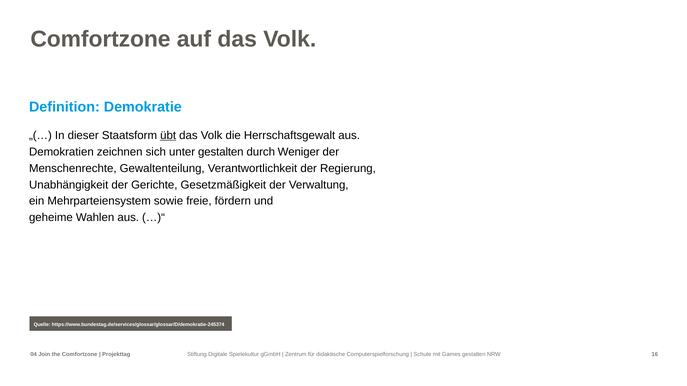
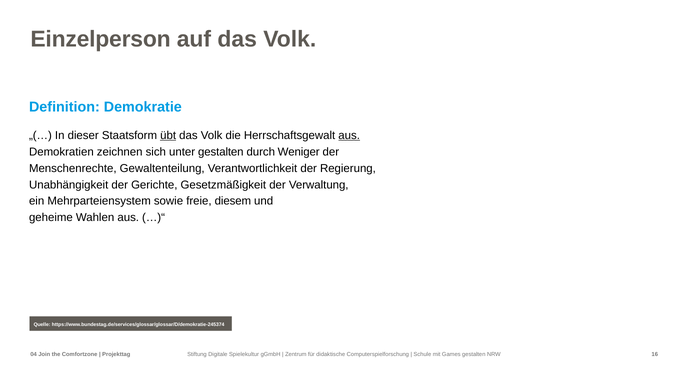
Comfortzone at (100, 39): Comfortzone -> Einzelperson
aus at (349, 136) underline: none -> present
fördern: fördern -> diesem
